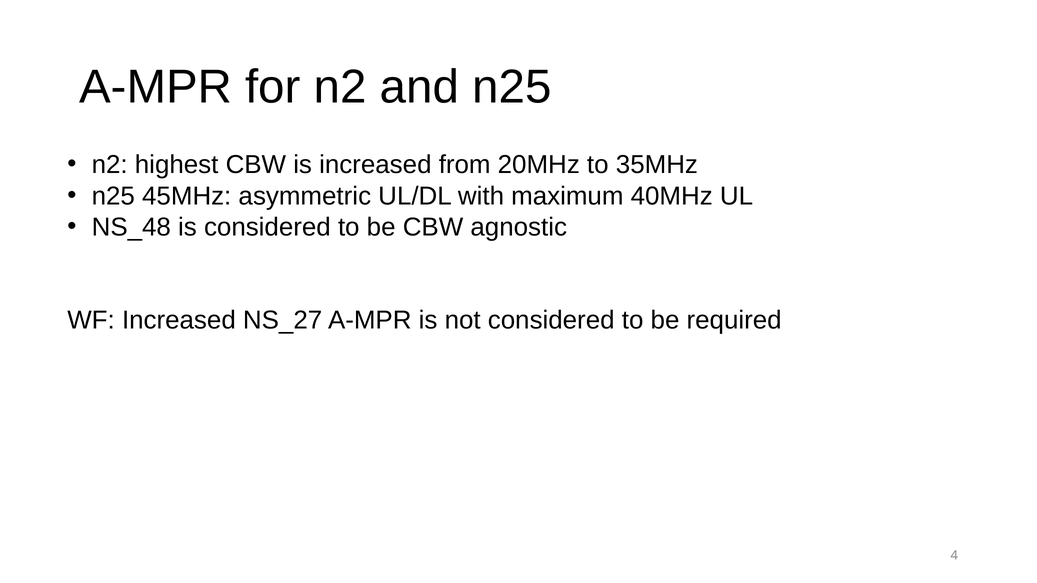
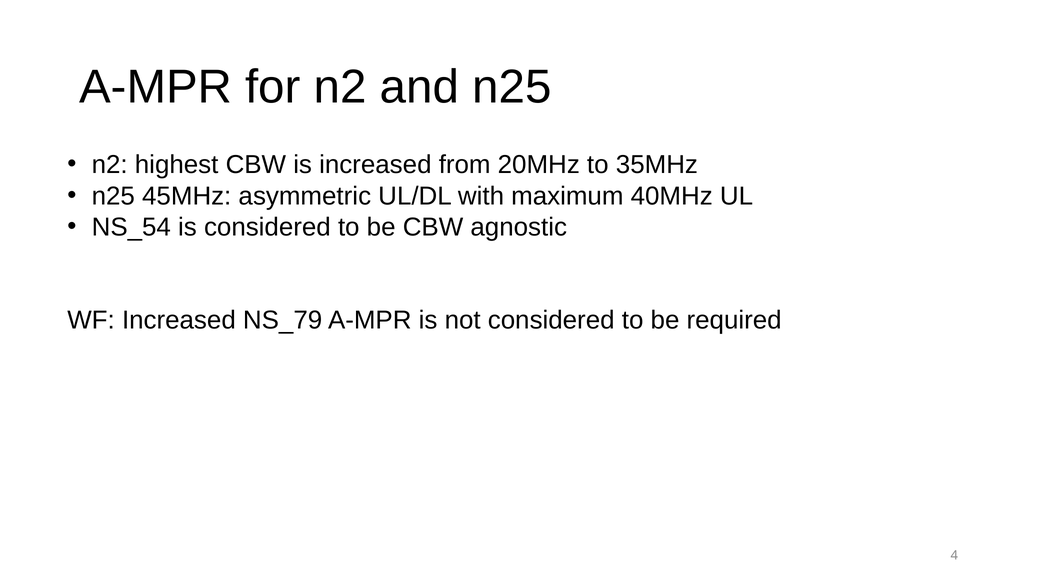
NS_48: NS_48 -> NS_54
NS_27: NS_27 -> NS_79
